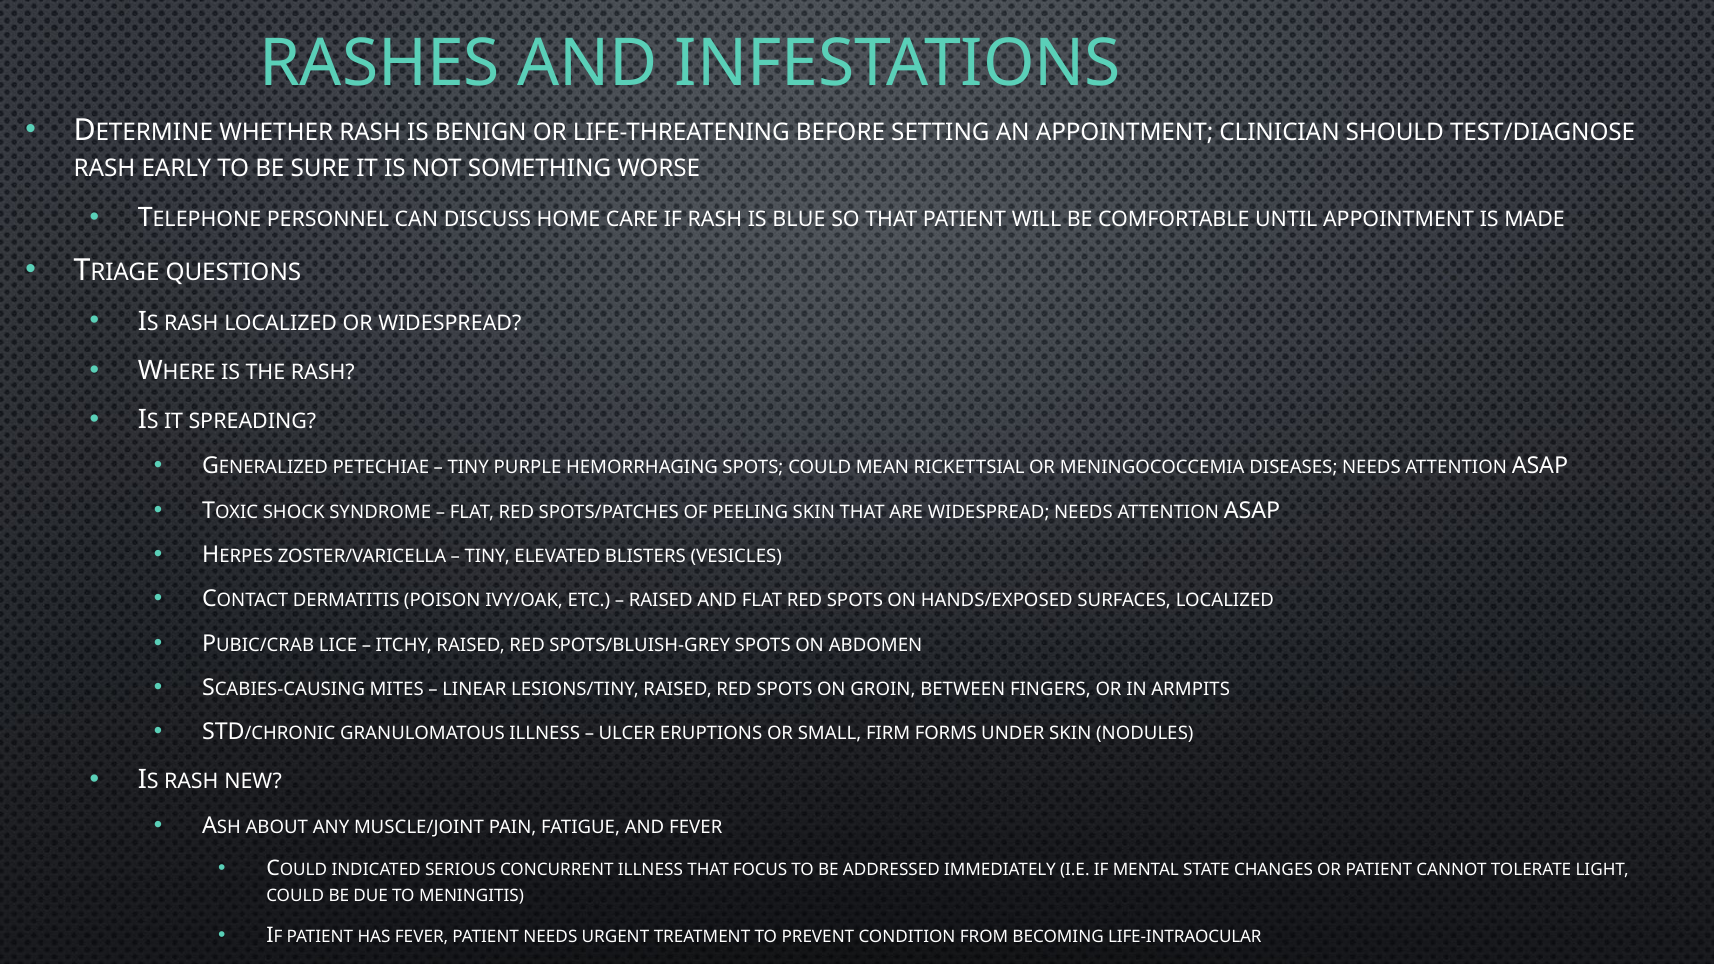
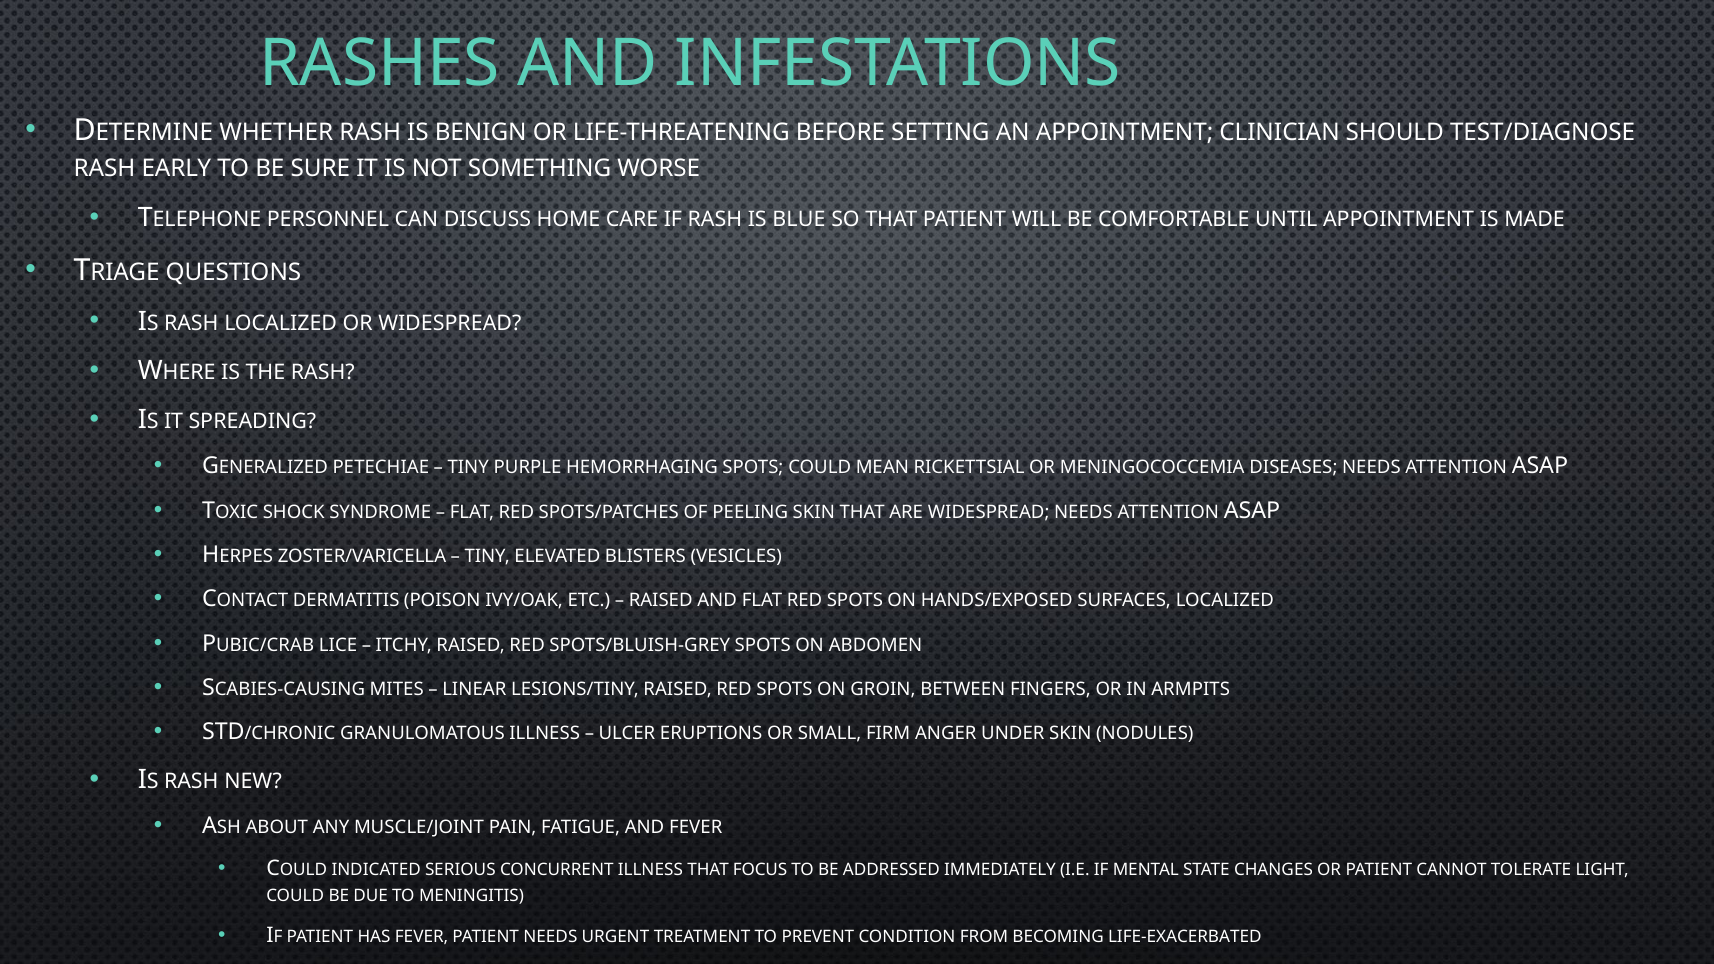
FORMS: FORMS -> ANGER
LIFE-INTRAOCULAR: LIFE-INTRAOCULAR -> LIFE-EXACERBATED
